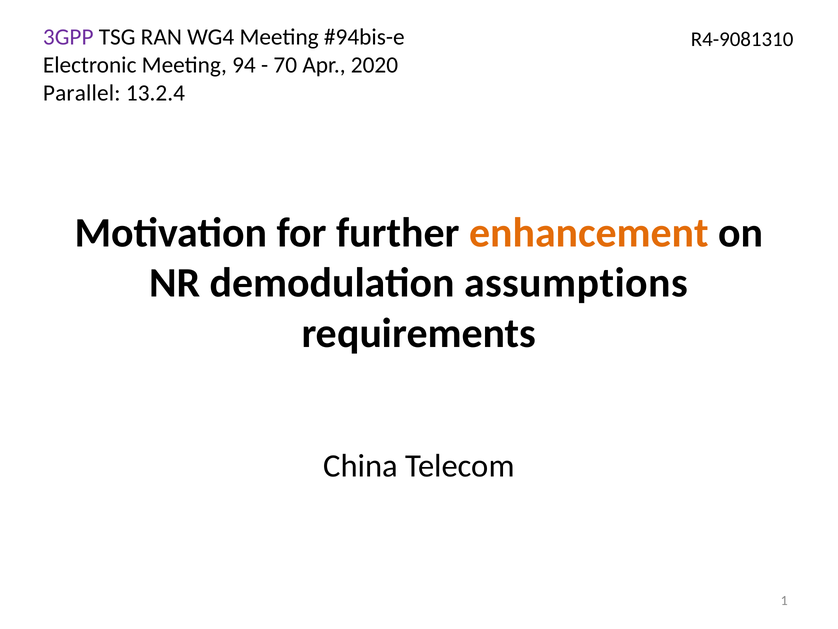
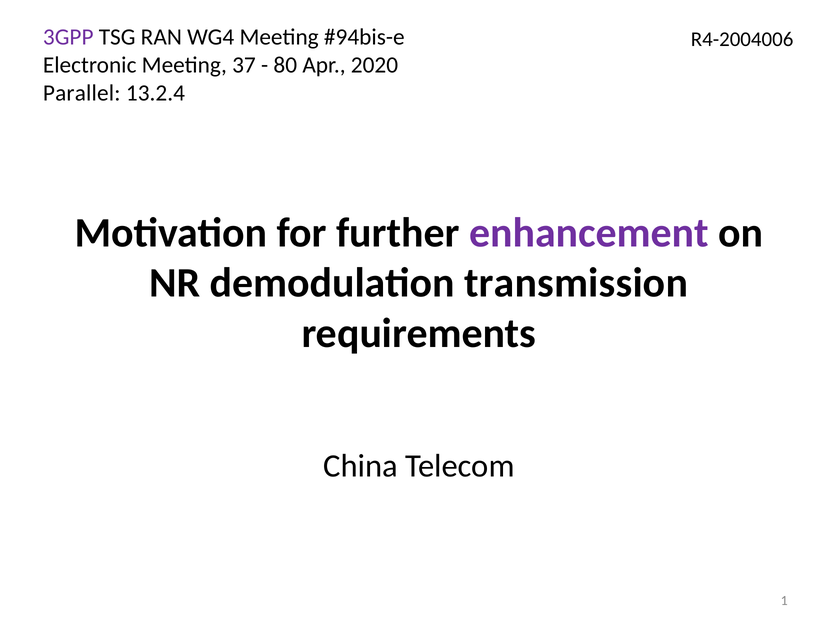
R4-9081310: R4-9081310 -> R4-2004006
94: 94 -> 37
70: 70 -> 80
enhancement colour: orange -> purple
assumptions: assumptions -> transmission
